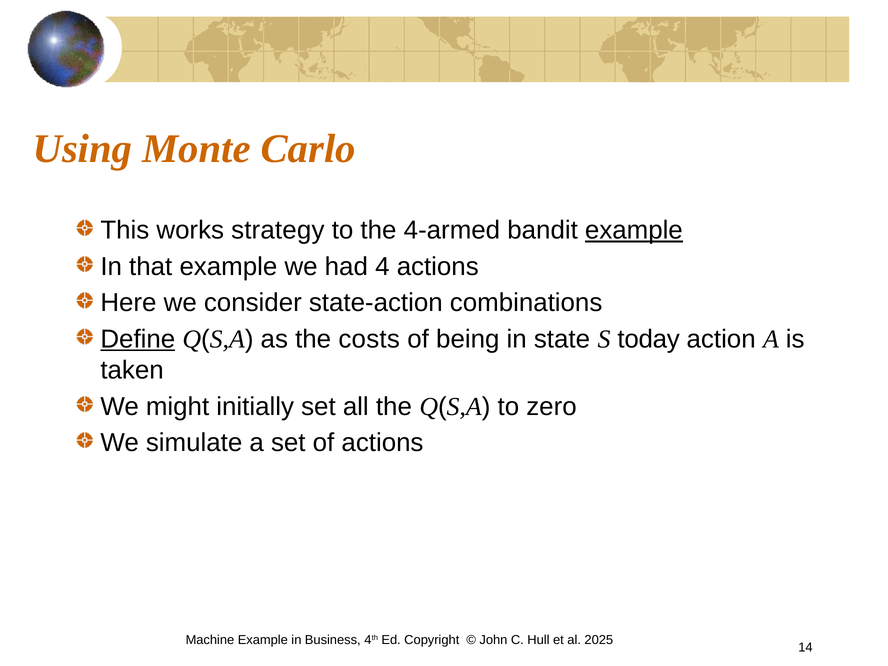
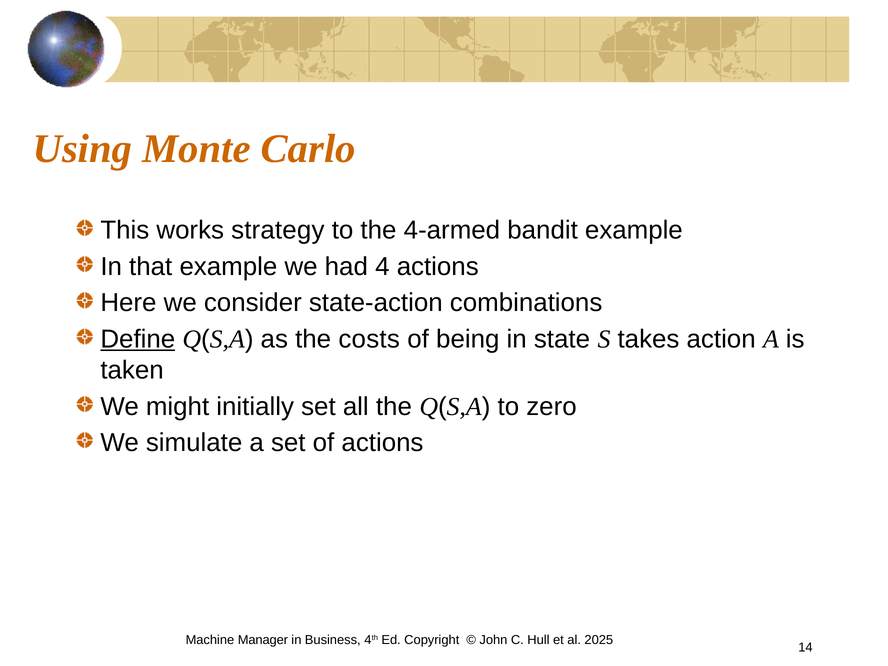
example at (634, 230) underline: present -> none
today: today -> takes
Machine Example: Example -> Manager
